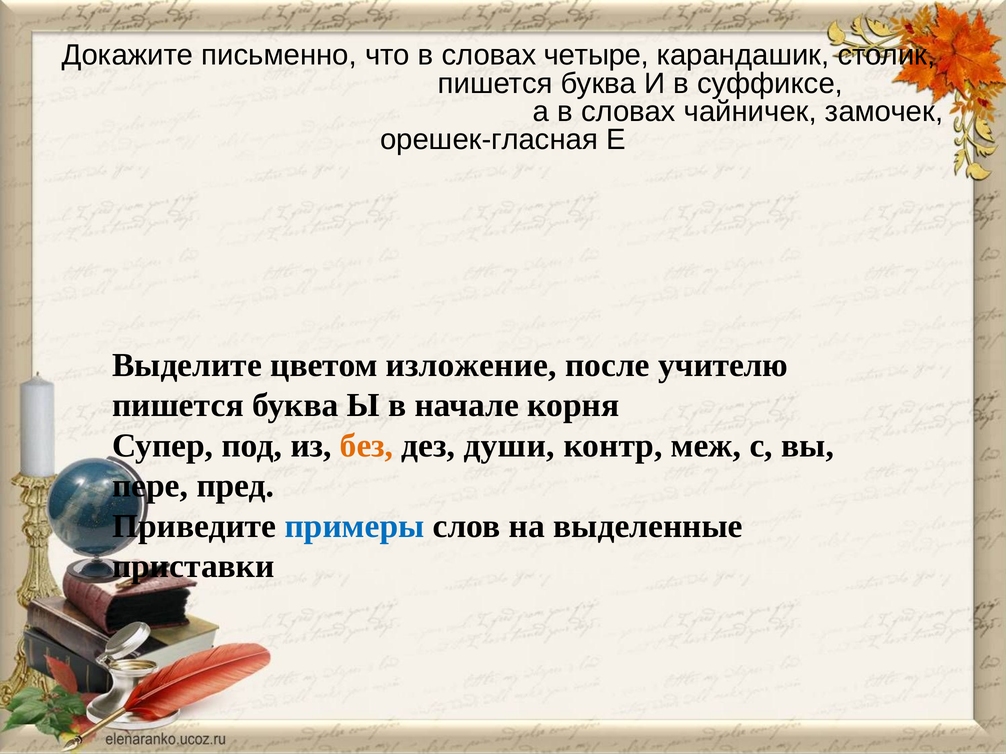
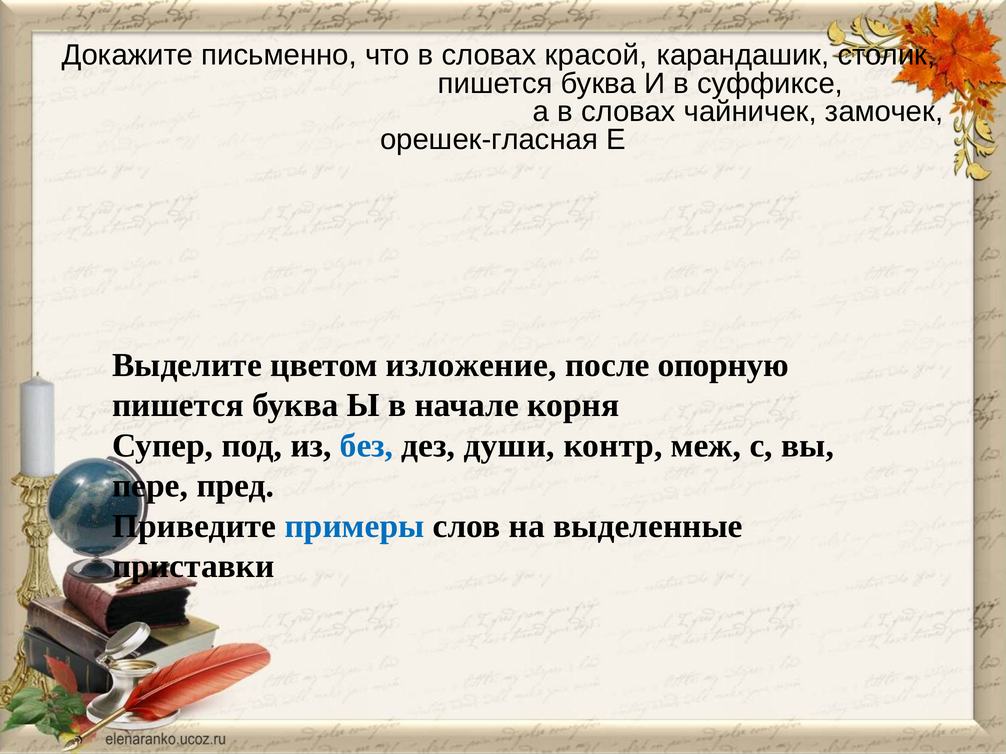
четыре: четыре -> красой
учителю: учителю -> опорную
без colour: orange -> blue
